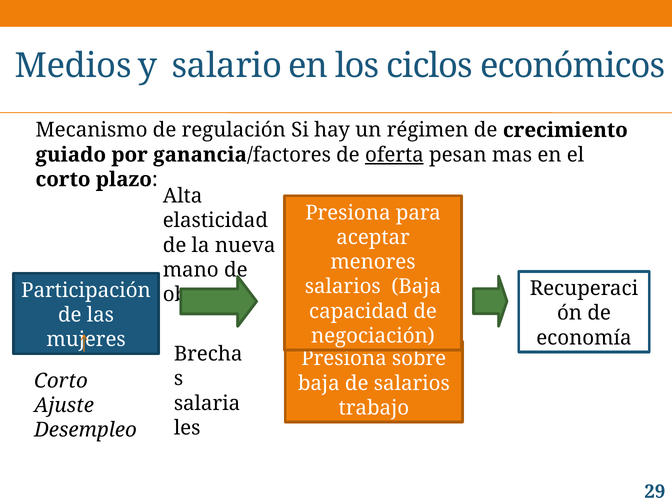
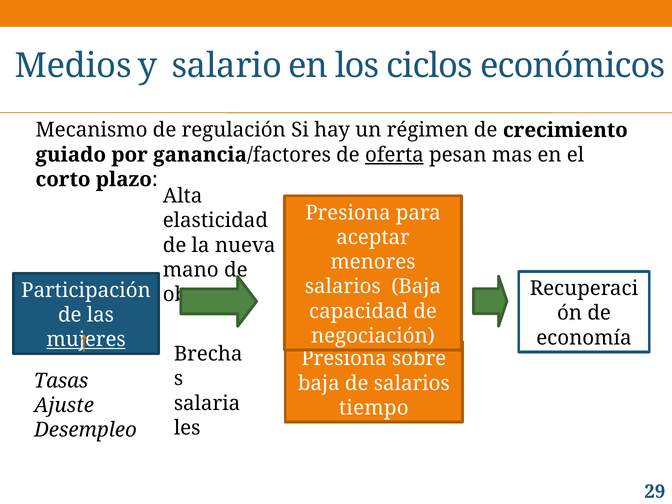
mujeres underline: none -> present
Corto at (61, 381): Corto -> Tasas
trabajo: trabajo -> tiempo
